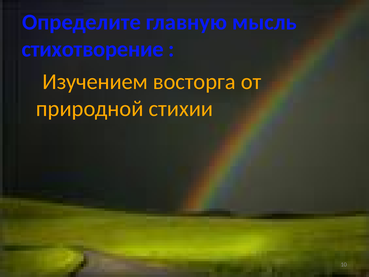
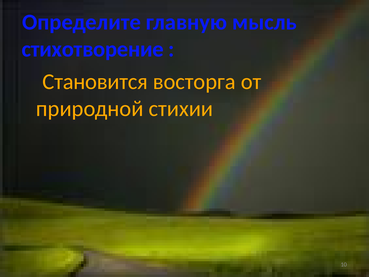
Изучением: Изучением -> Становится
